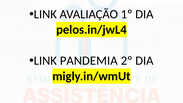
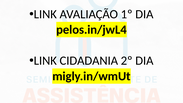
PANDEMIA: PANDEMIA -> CIDADANIA
